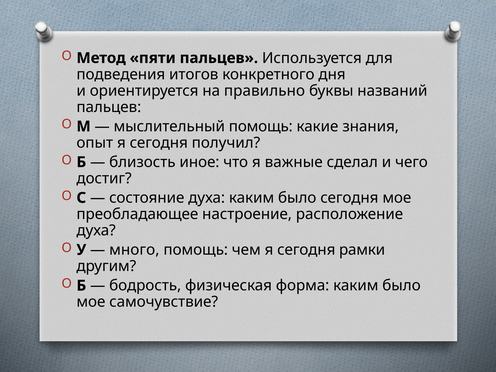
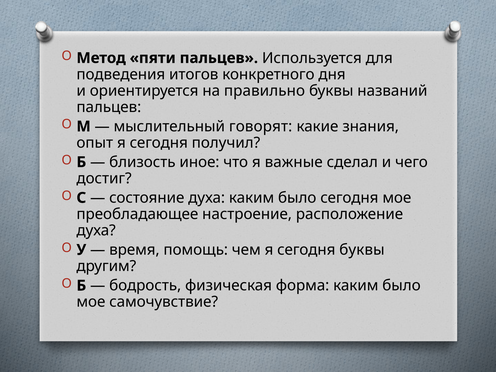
мыслительный помощь: помощь -> говорят
много: много -> время
сегодня рамки: рамки -> буквы
